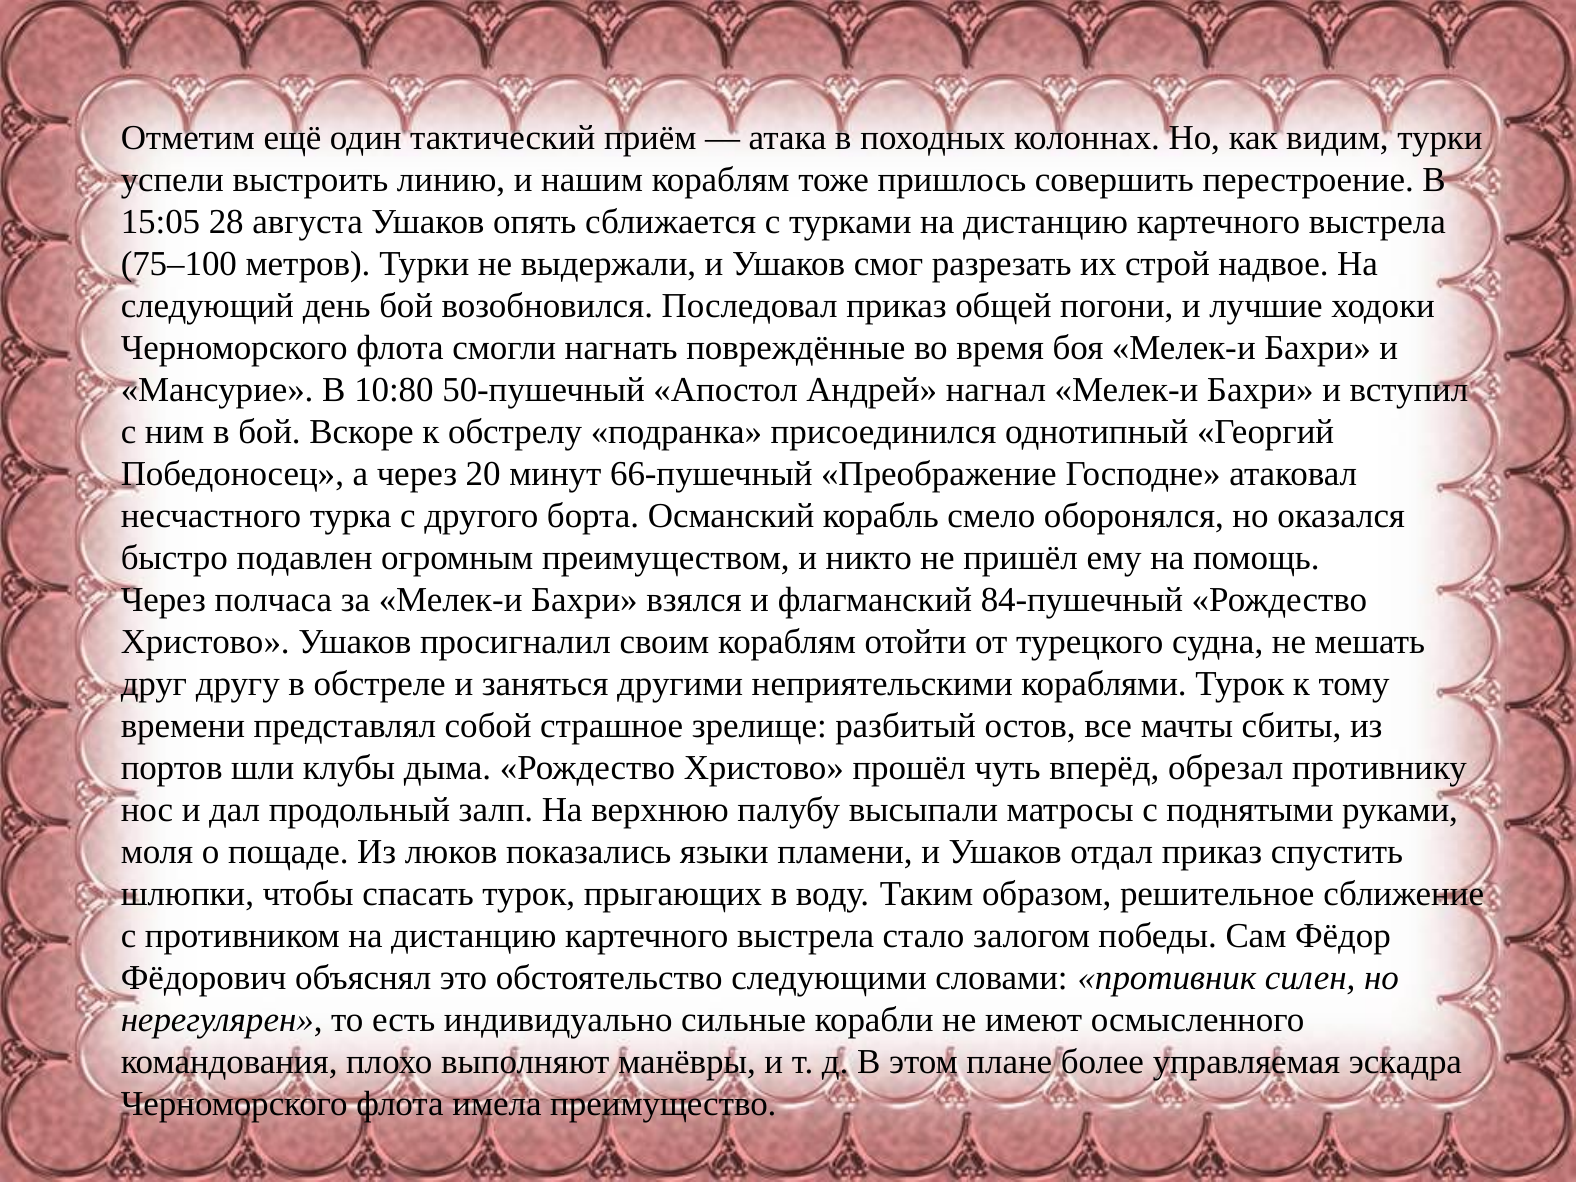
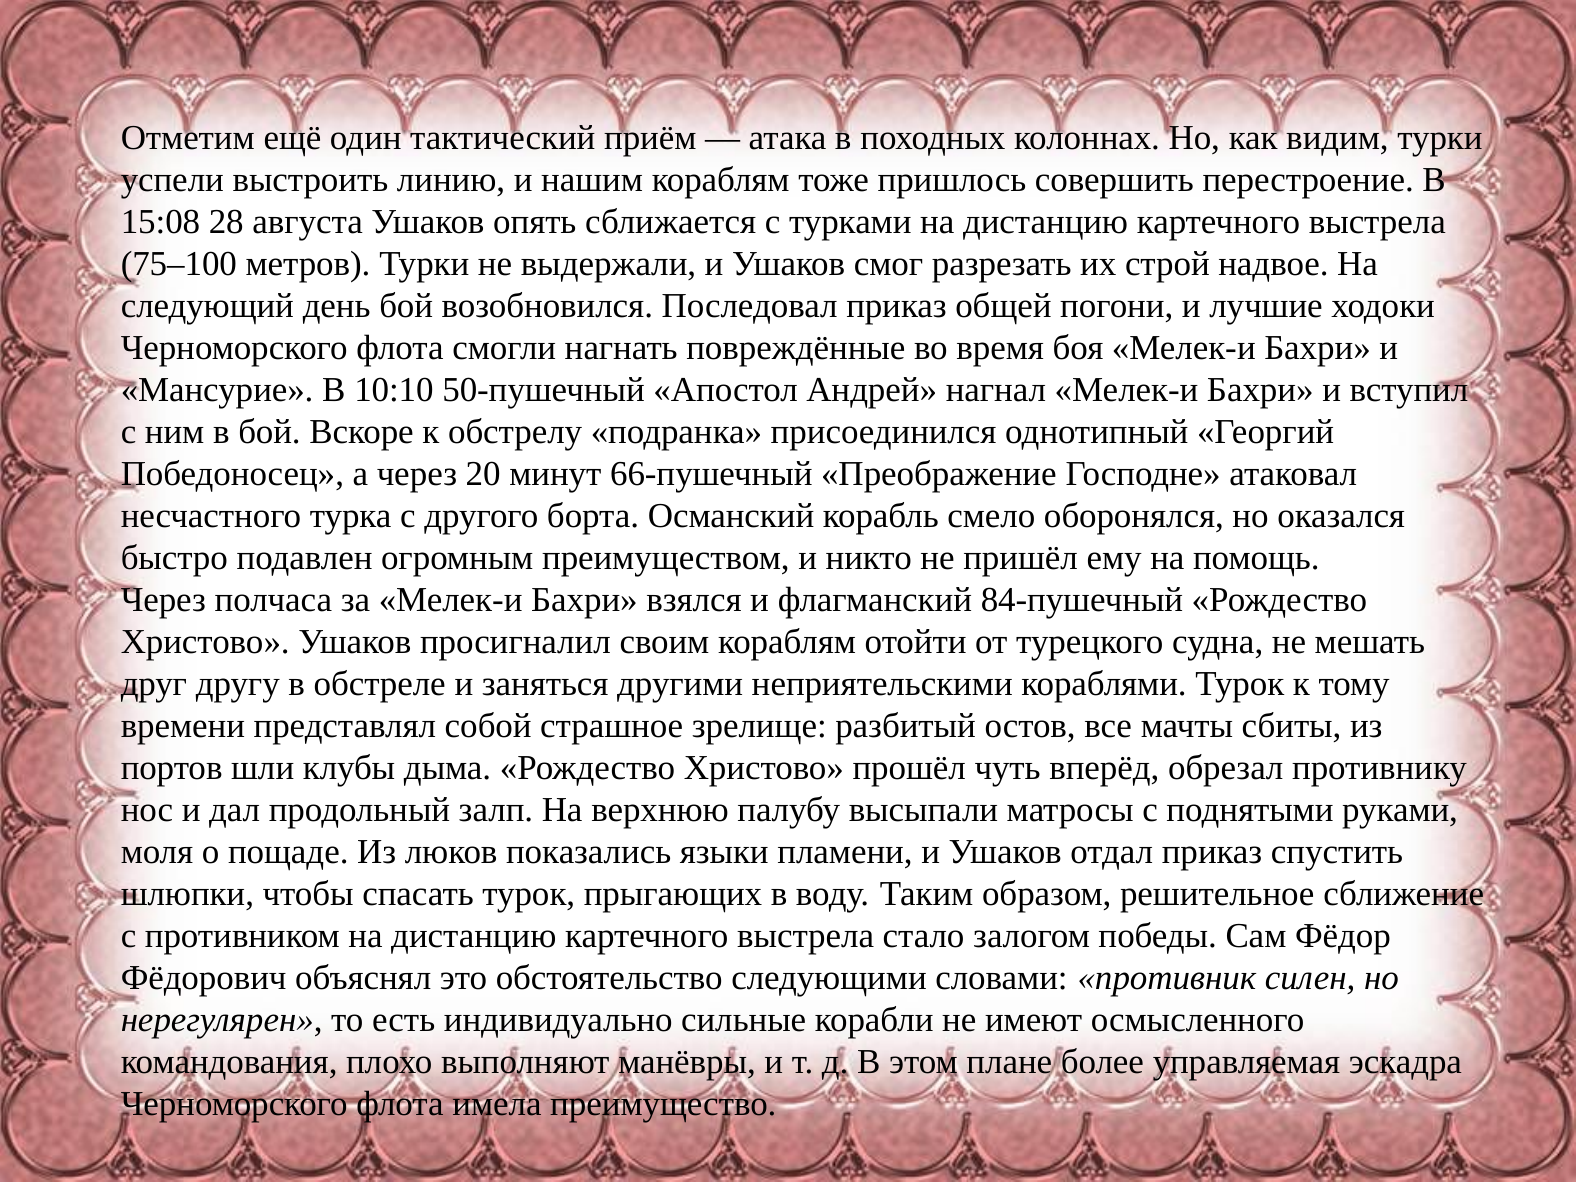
15:05: 15:05 -> 15:08
10:80: 10:80 -> 10:10
